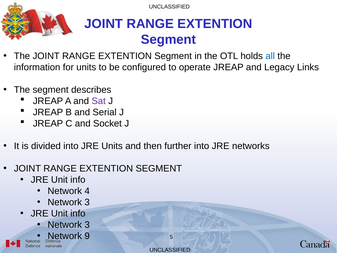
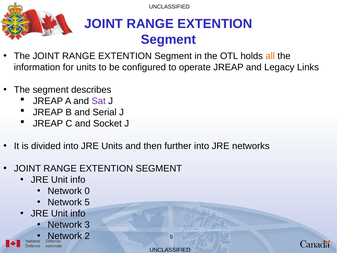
all colour: blue -> orange
4: 4 -> 0
3 at (87, 202): 3 -> 5
9: 9 -> 2
